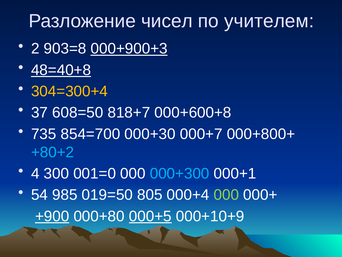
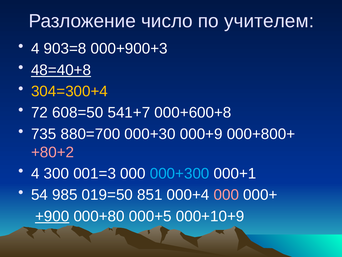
чисел: чисел -> число
2 at (35, 49): 2 -> 4
000+900+3 underline: present -> none
37: 37 -> 72
818+7: 818+7 -> 541+7
854=700: 854=700 -> 880=700
000+7: 000+7 -> 000+9
+80+2 colour: light blue -> pink
001=0: 001=0 -> 001=3
805: 805 -> 851
000 at (226, 195) colour: light green -> pink
000+5 underline: present -> none
